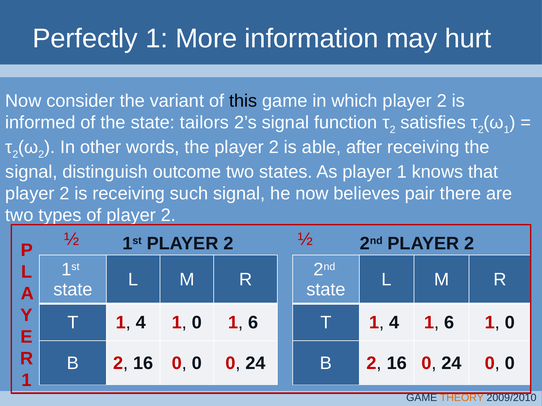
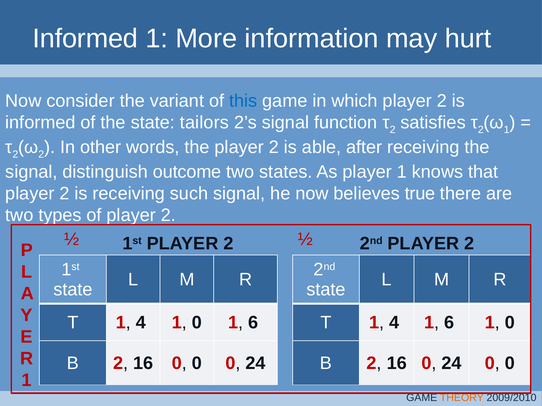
Perfectly at (85, 39): Perfectly -> Informed
this colour: black -> blue
pair: pair -> true
